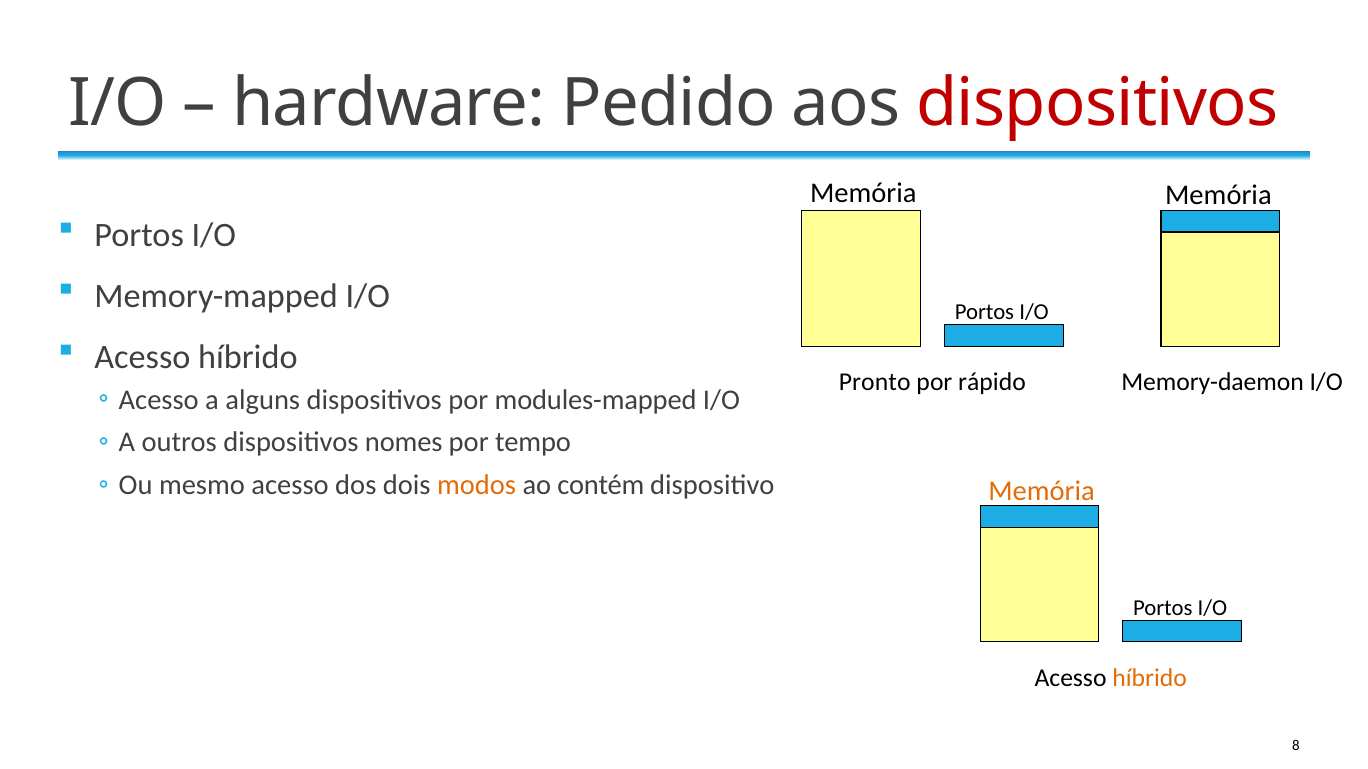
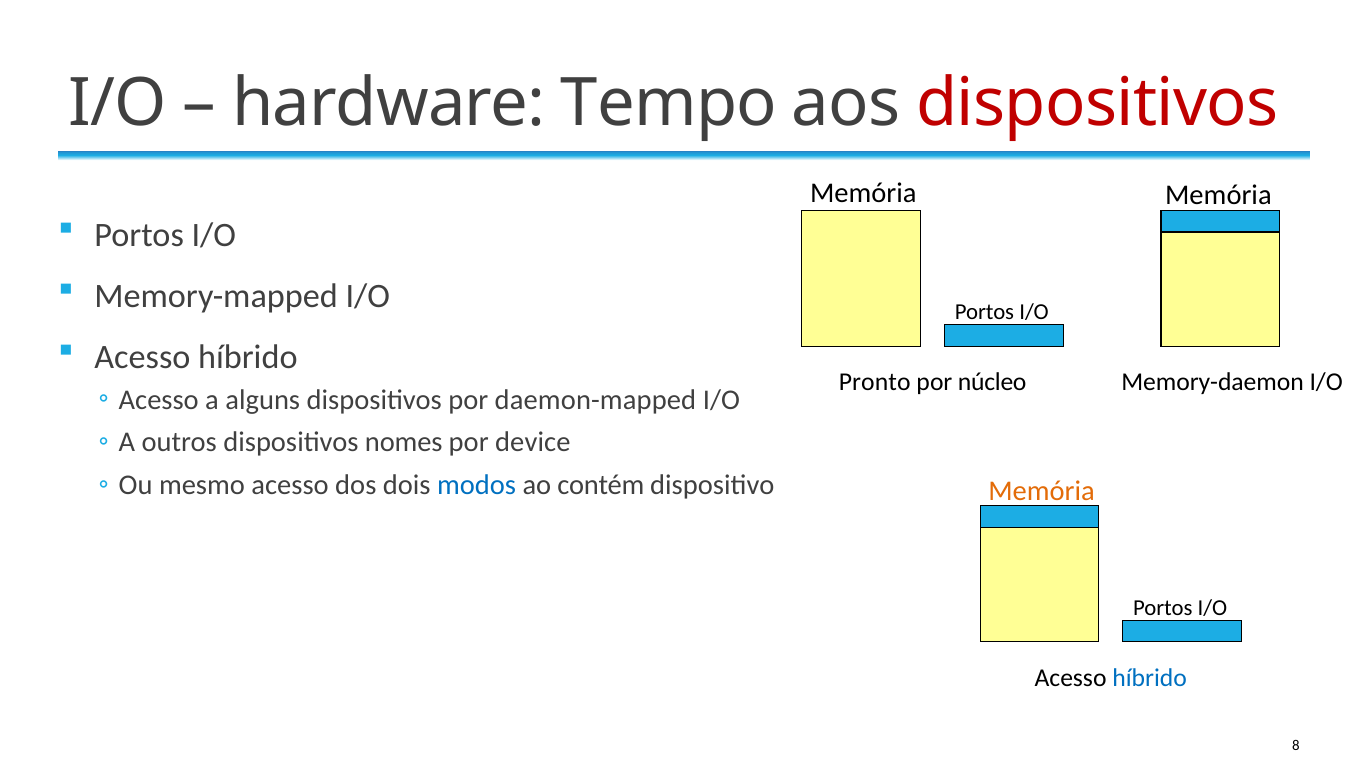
Pedido: Pedido -> Tempo
rápido: rápido -> núcleo
modules-mapped: modules-mapped -> daemon-mapped
tempo: tempo -> device
modos colour: orange -> blue
híbrido at (1150, 678) colour: orange -> blue
